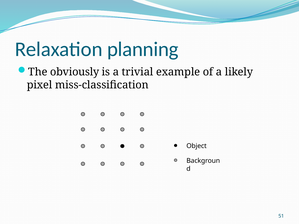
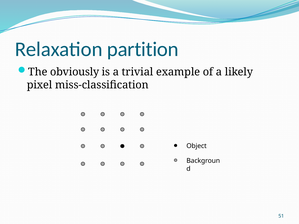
planning: planning -> partition
